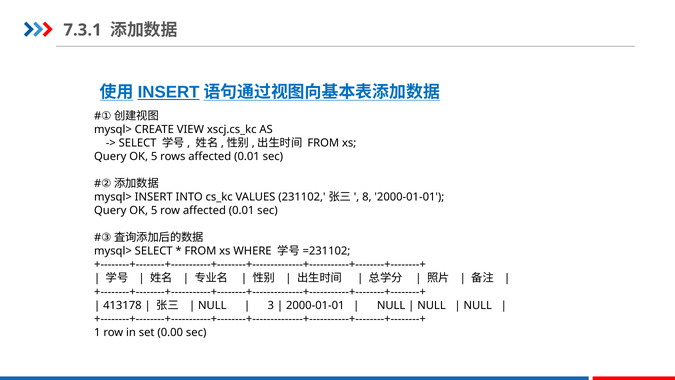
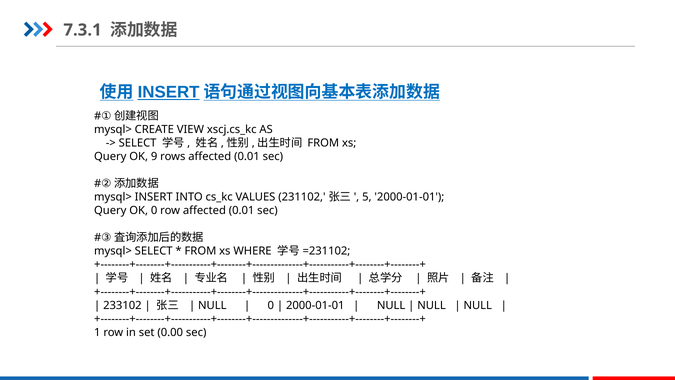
5 at (154, 157): 5 -> 9
8: 8 -> 5
5 at (154, 211): 5 -> 0
413178: 413178 -> 233102
3 at (271, 305): 3 -> 0
